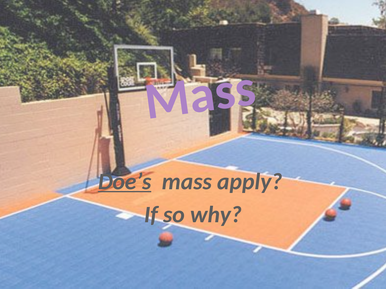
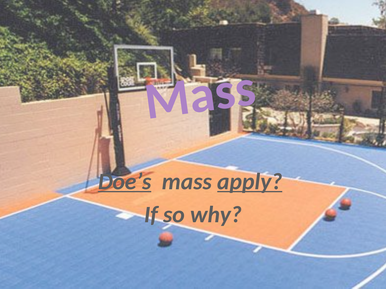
apply underline: none -> present
